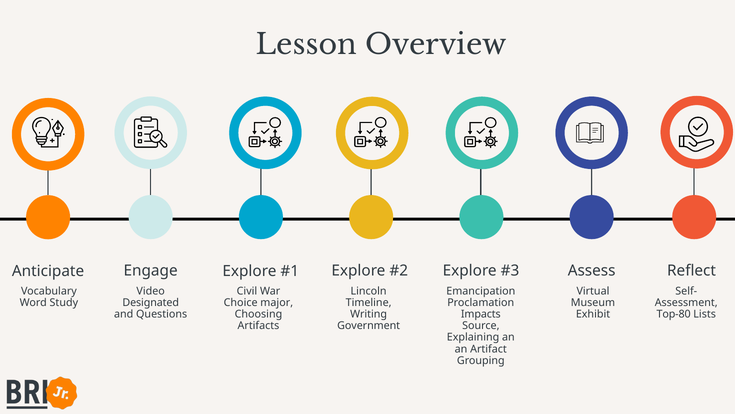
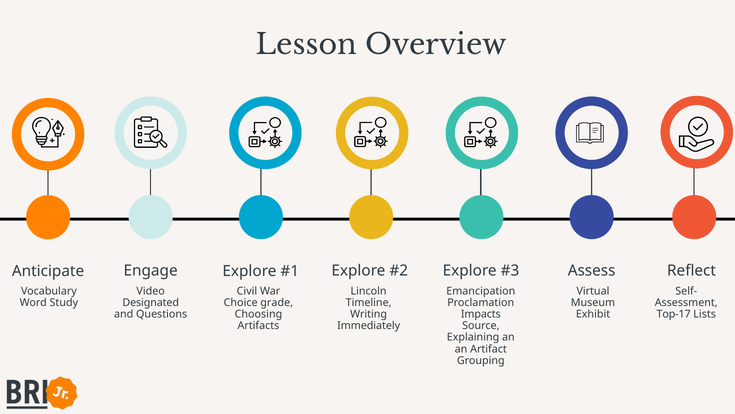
major: major -> grade
Top-80: Top-80 -> Top-17
Government: Government -> Immediately
